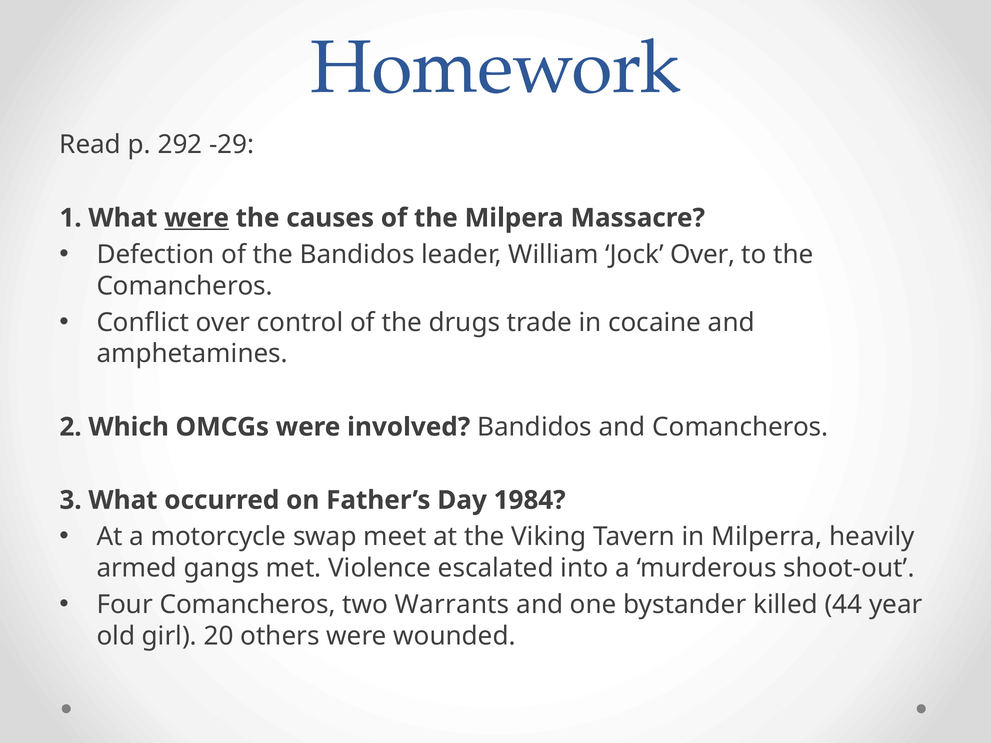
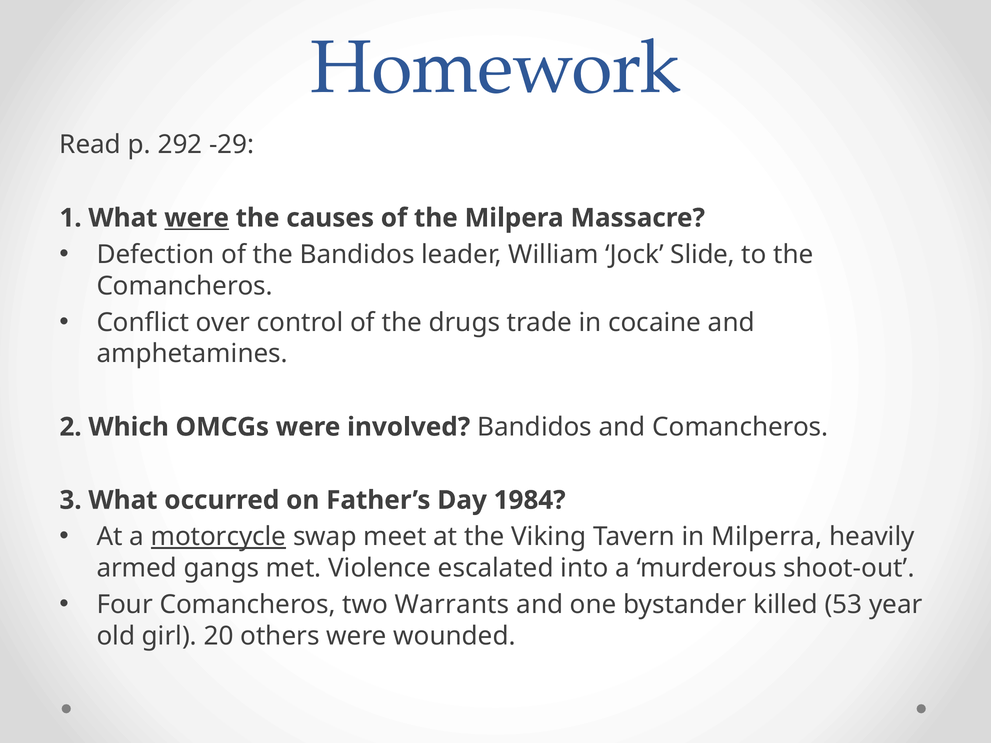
Jock Over: Over -> Slide
motorcycle underline: none -> present
44: 44 -> 53
